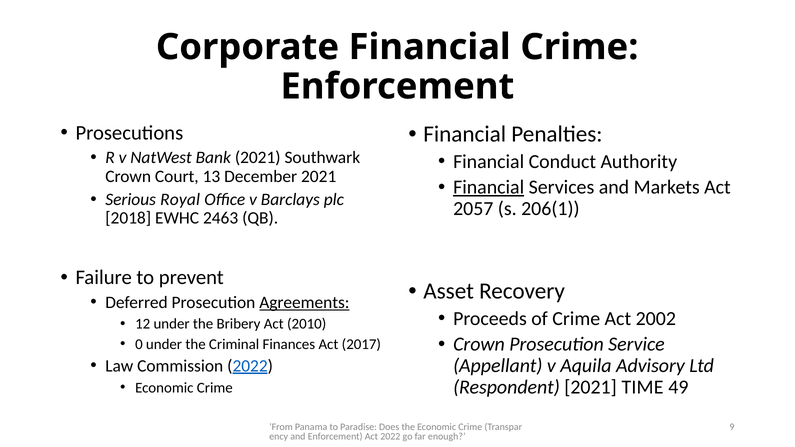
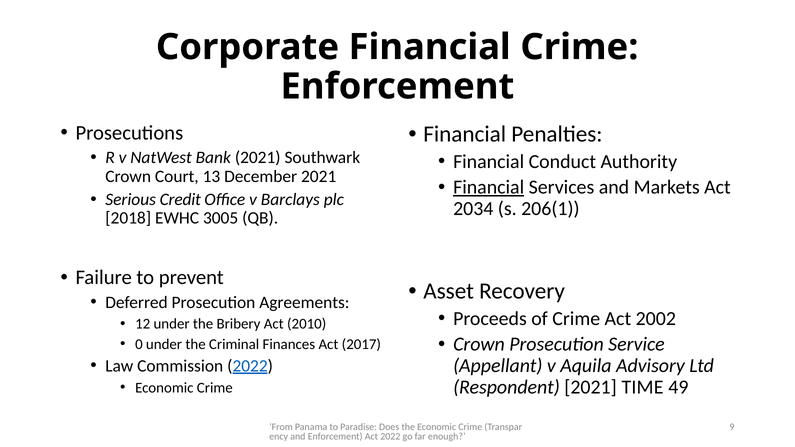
Royal: Royal -> Credit
2057: 2057 -> 2034
2463: 2463 -> 3005
Agreements underline: present -> none
